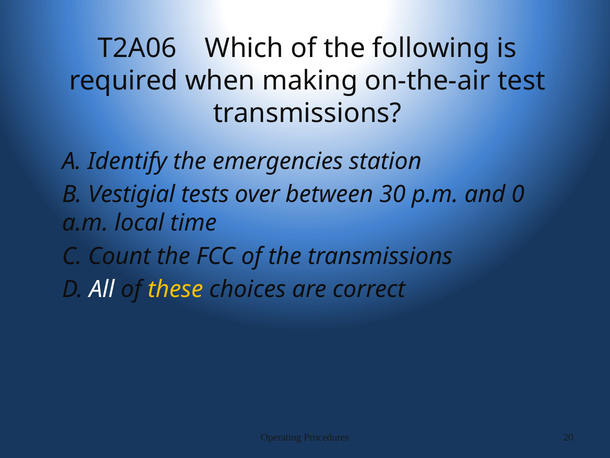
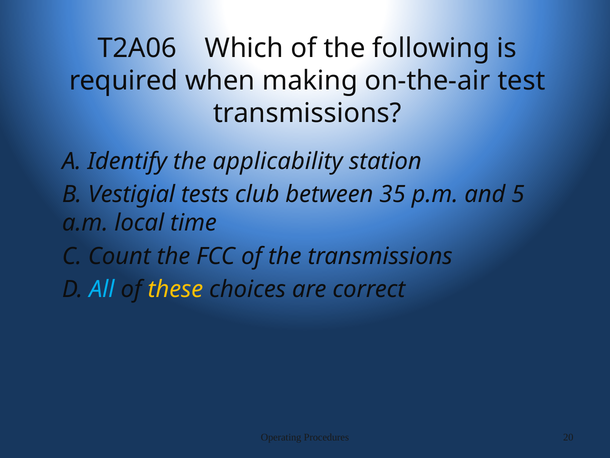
emergencies: emergencies -> applicability
over: over -> club
30: 30 -> 35
0: 0 -> 5
All colour: white -> light blue
